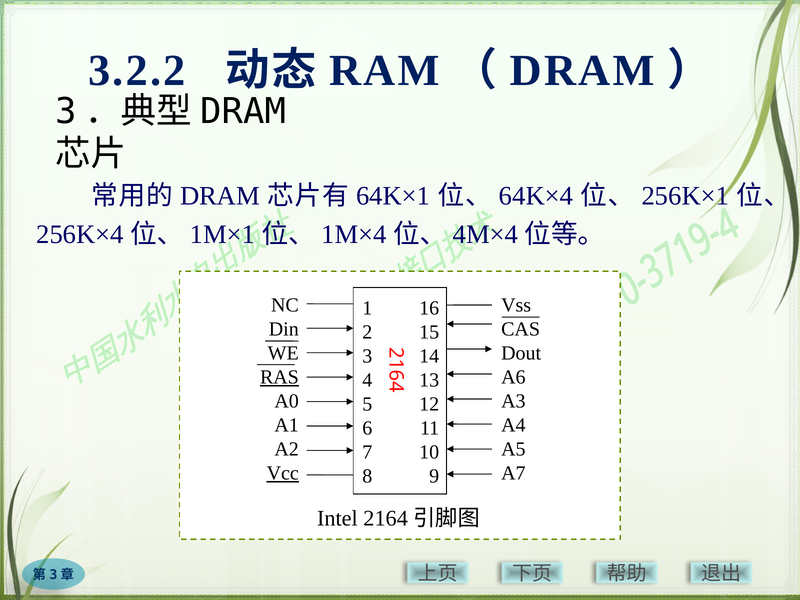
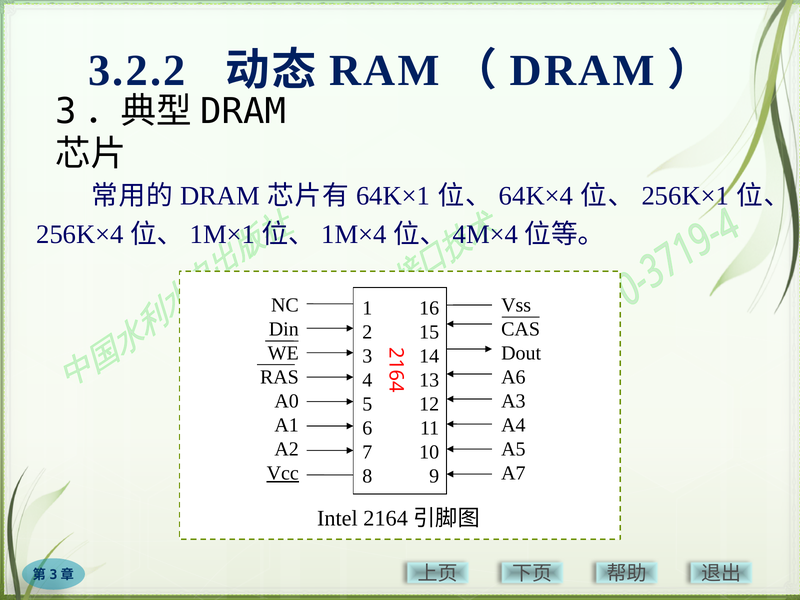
RAS underline: present -> none
